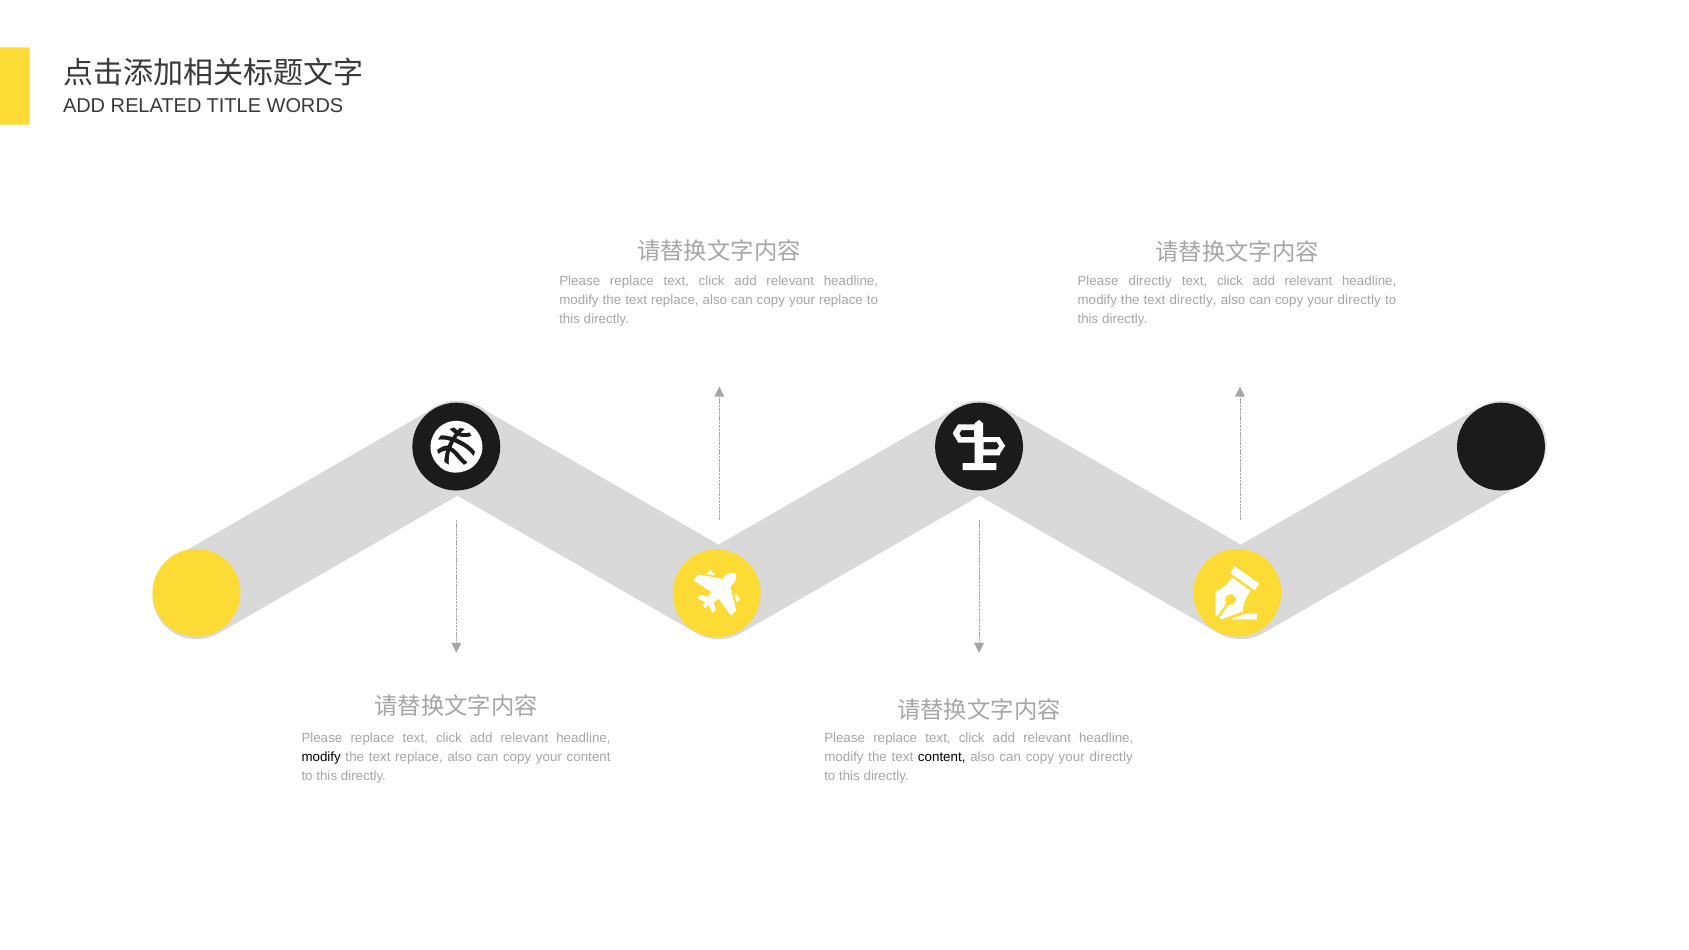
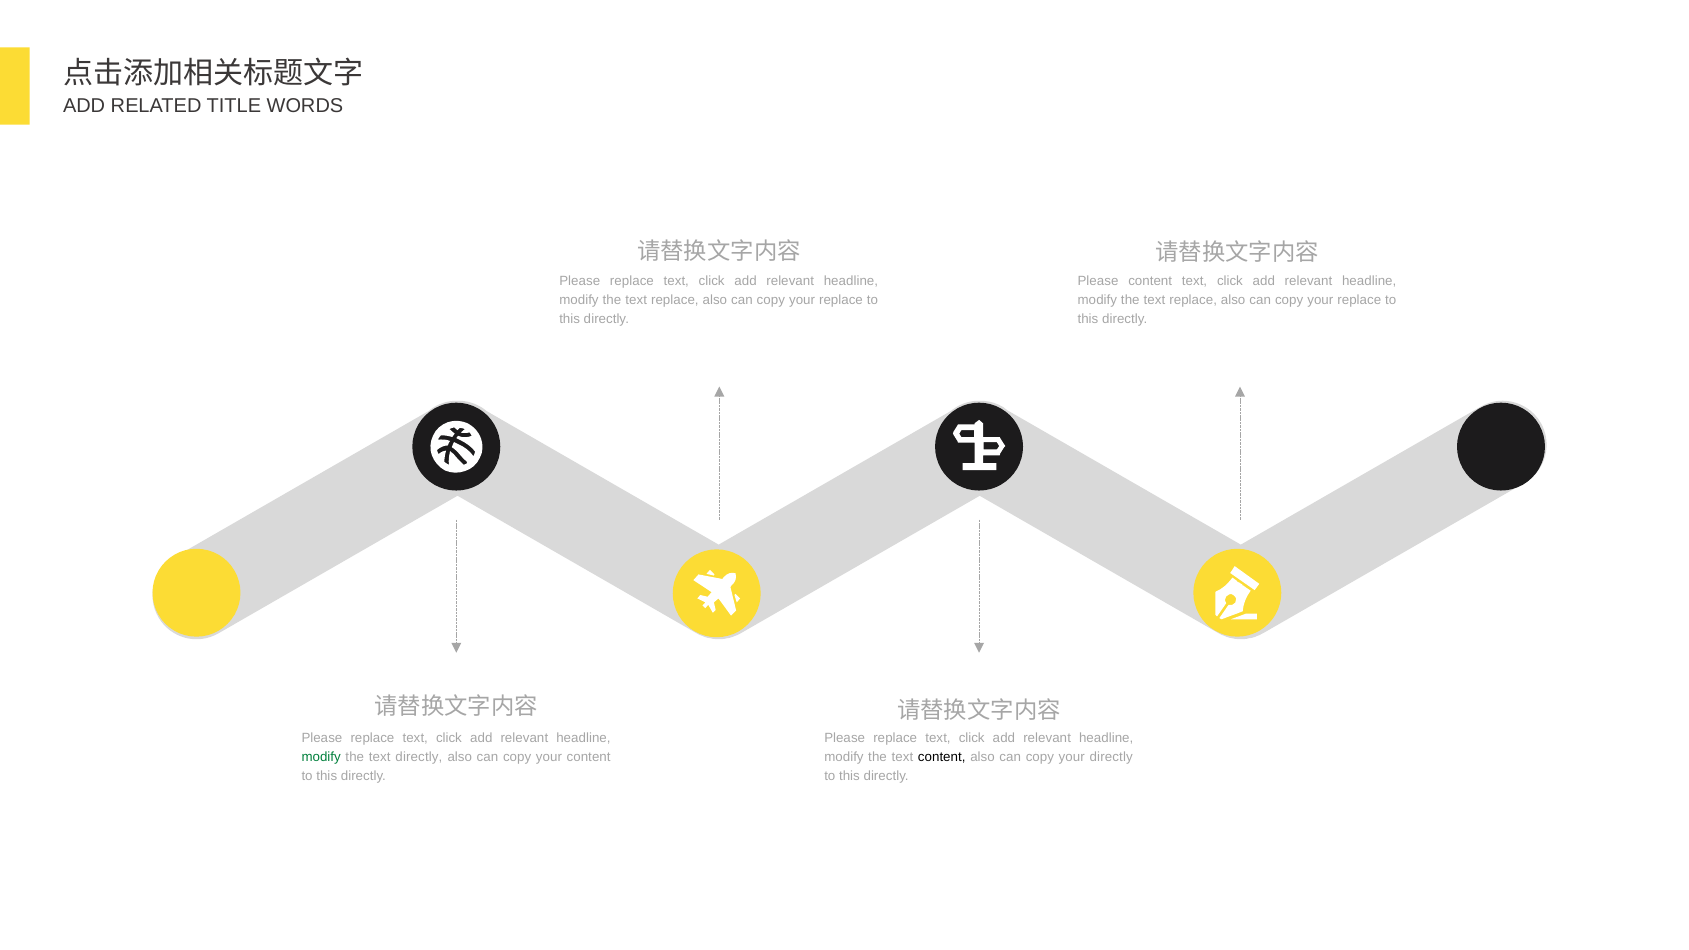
Please directly: directly -> content
directly at (1193, 300): directly -> replace
directly at (1359, 300): directly -> replace
modify at (321, 757) colour: black -> green
replace at (419, 757): replace -> directly
